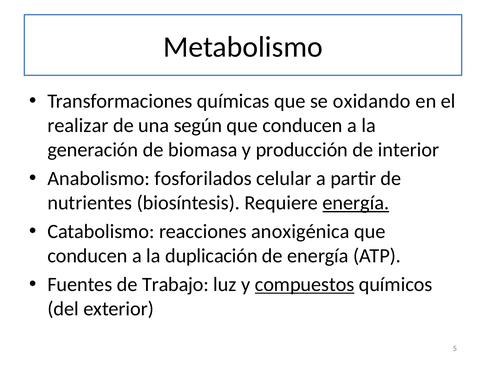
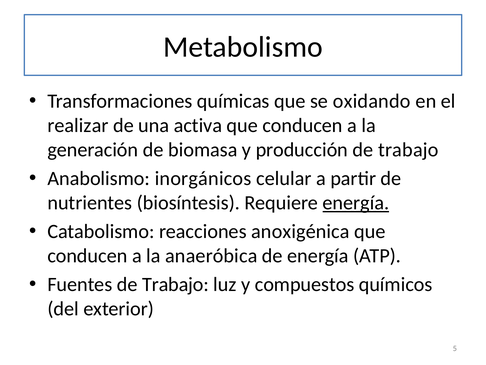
según: según -> activa
producción de interior: interior -> trabajo
fosforilados: fosforilados -> inorgánicos
duplicación: duplicación -> anaeróbica
compuestos underline: present -> none
